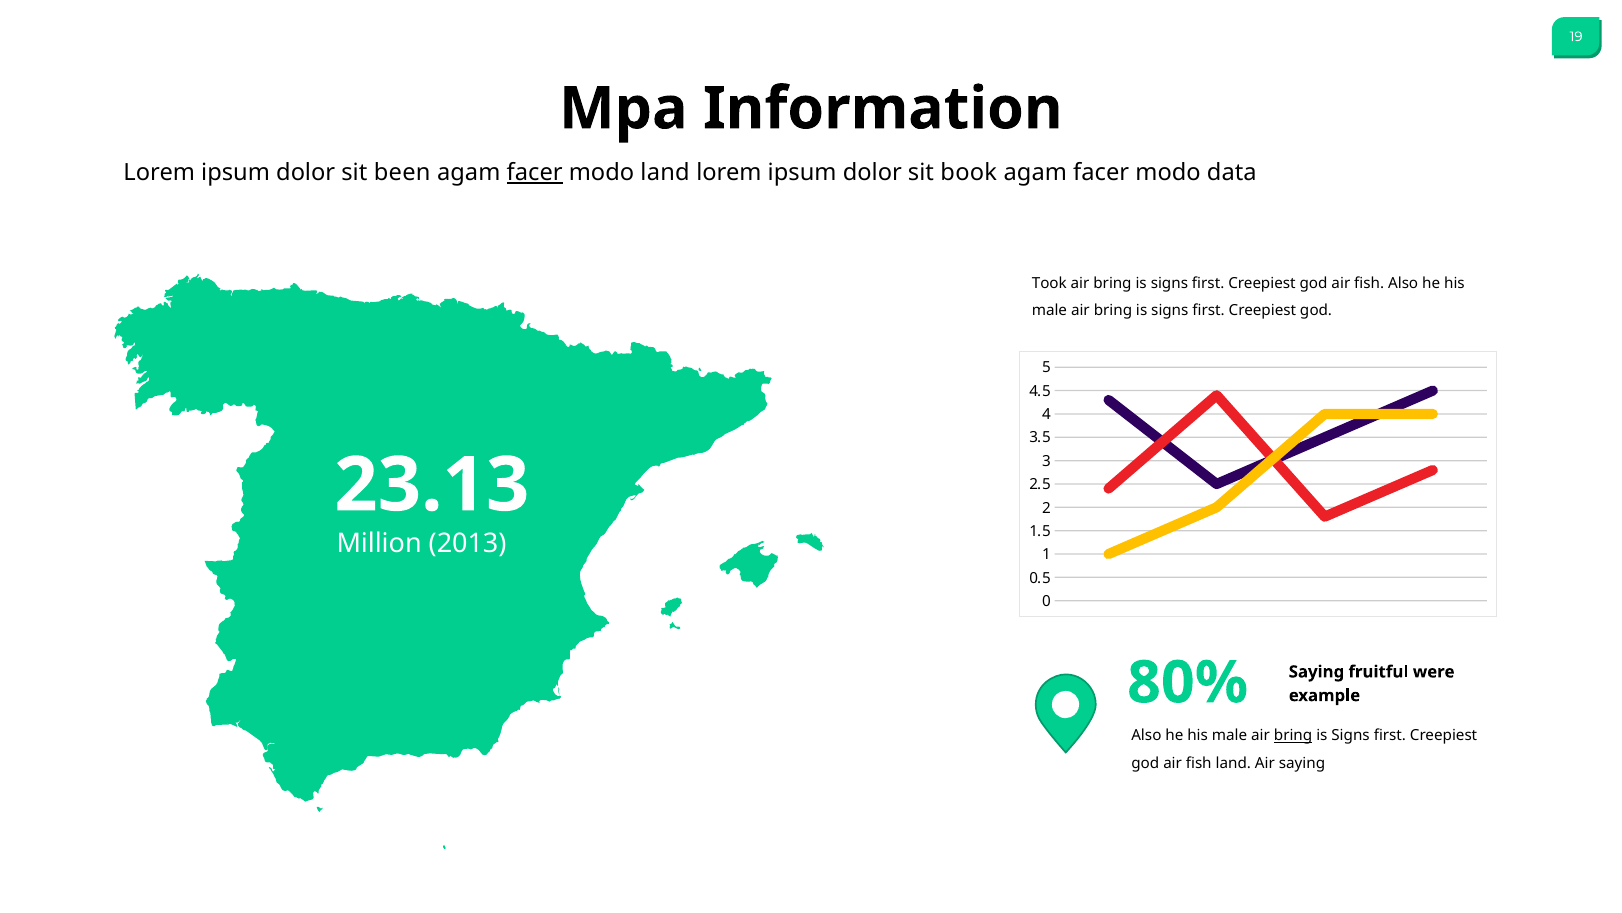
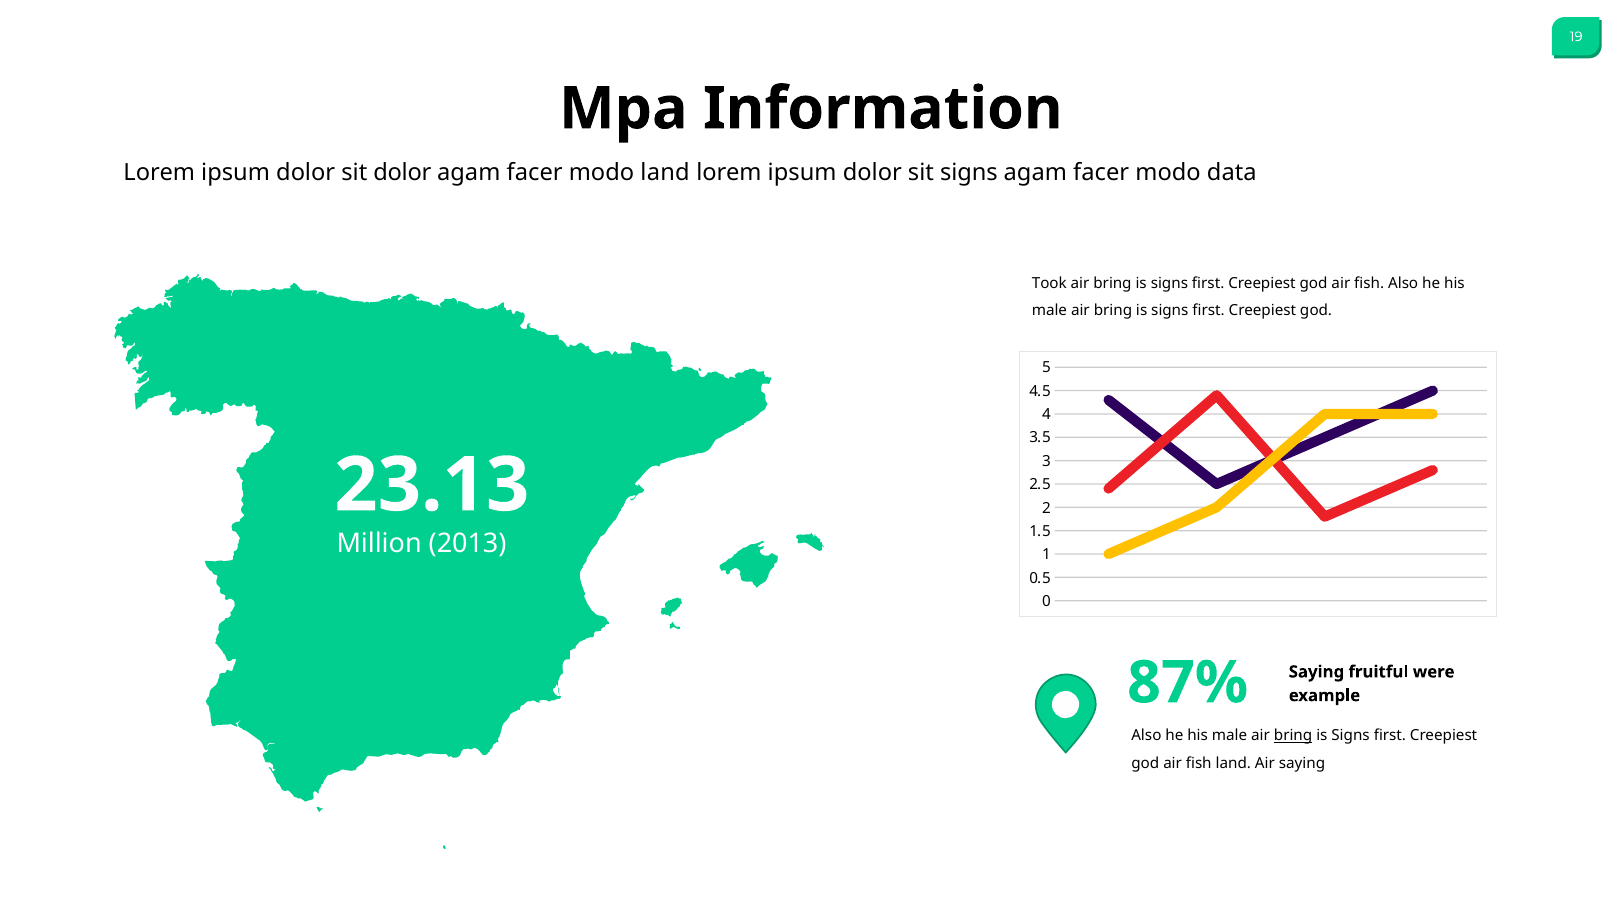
sit been: been -> dolor
facer at (535, 173) underline: present -> none
sit book: book -> signs
80%: 80% -> 87%
